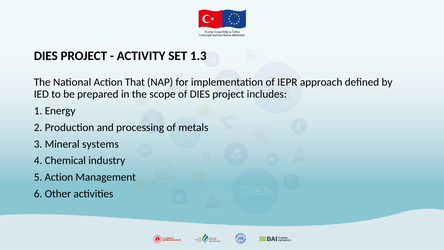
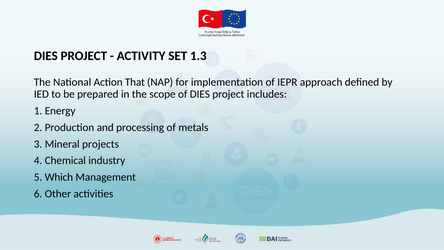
systems: systems -> projects
5 Action: Action -> Which
